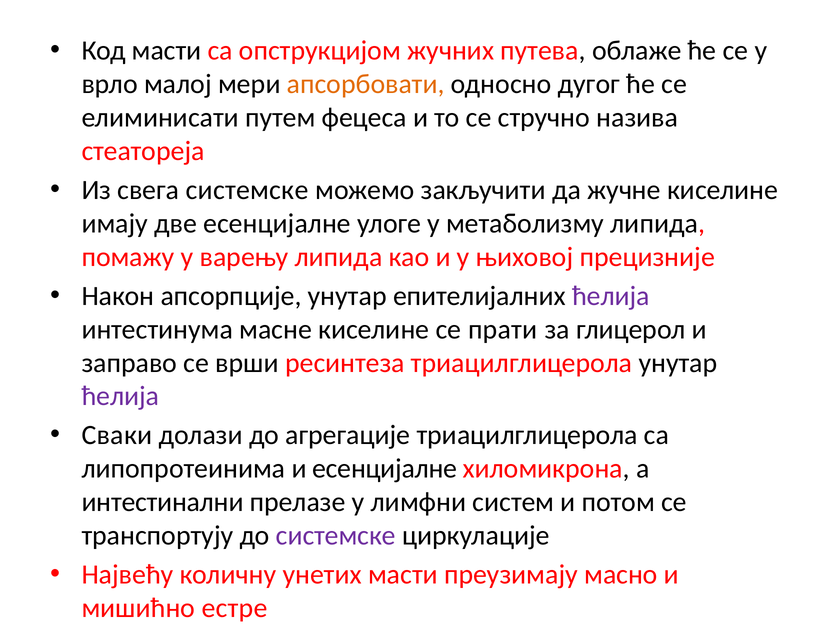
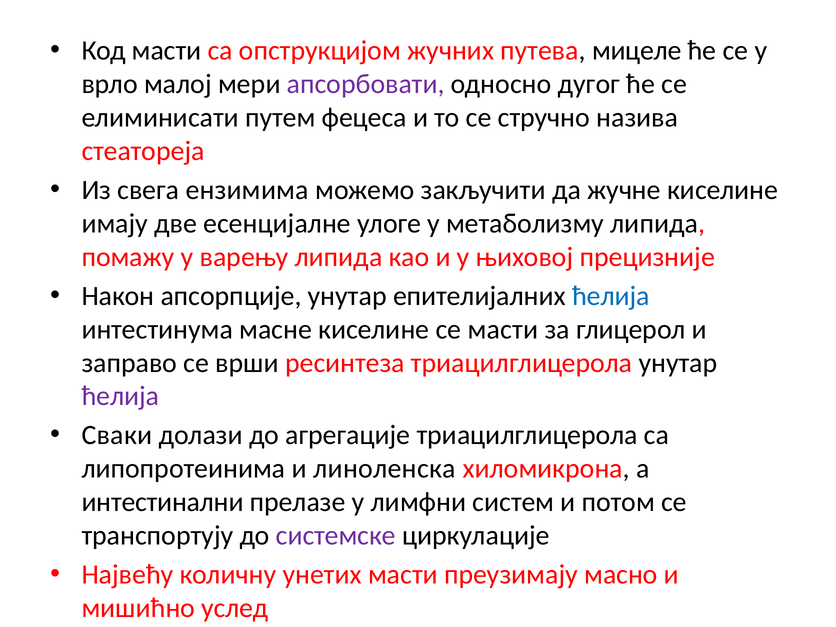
облаже: облаже -> мицеле
апсорбовати colour: orange -> purple
свега системске: системске -> ензимима
ћелија at (611, 296) colour: purple -> blue
се прати: прати -> масти
и есенцијалне: есенцијалне -> линоленска
естре: естре -> услед
